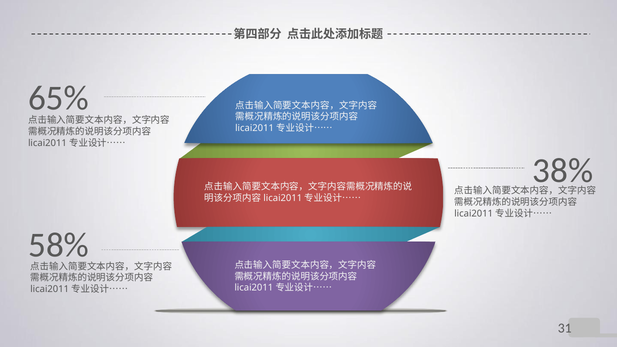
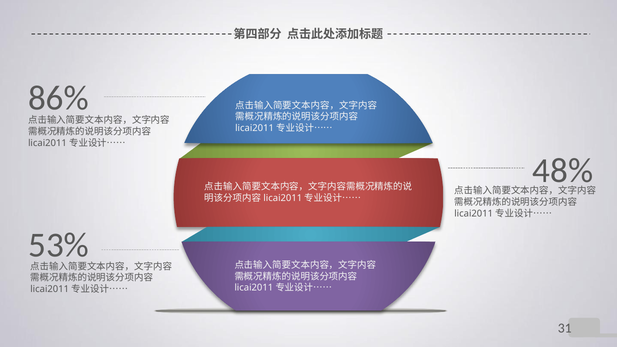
65%: 65% -> 86%
38%: 38% -> 48%
58%: 58% -> 53%
